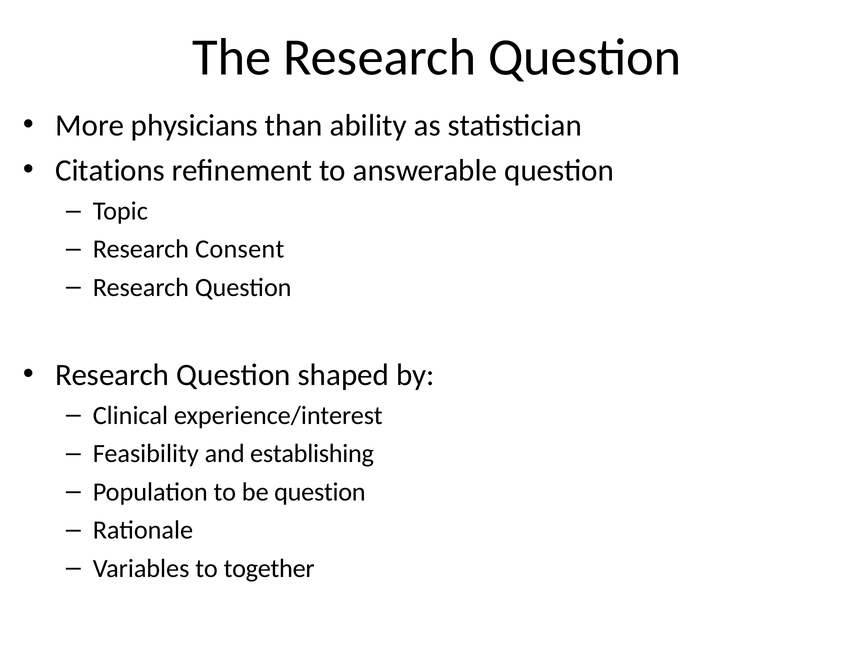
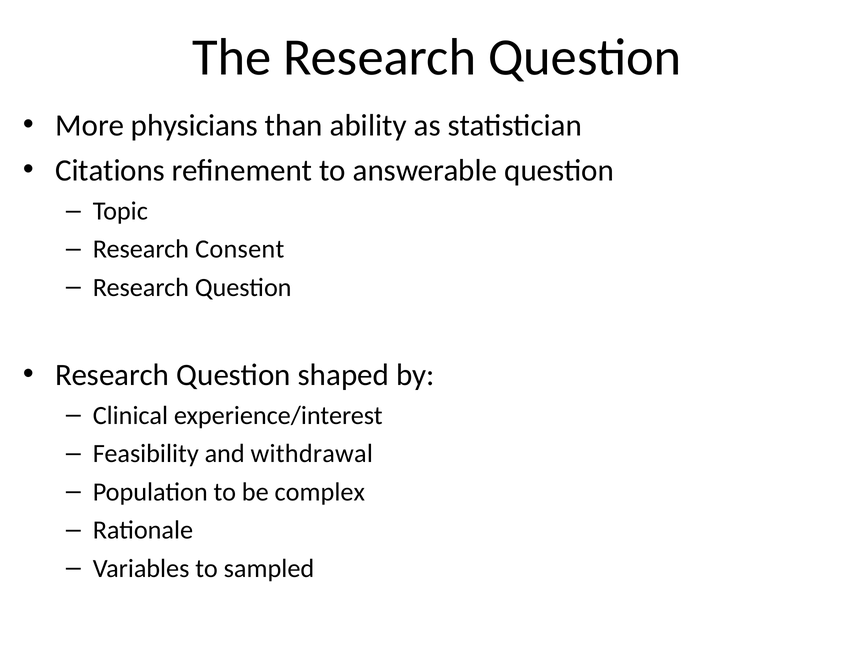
establishing: establishing -> withdrawal
be question: question -> complex
together: together -> sampled
